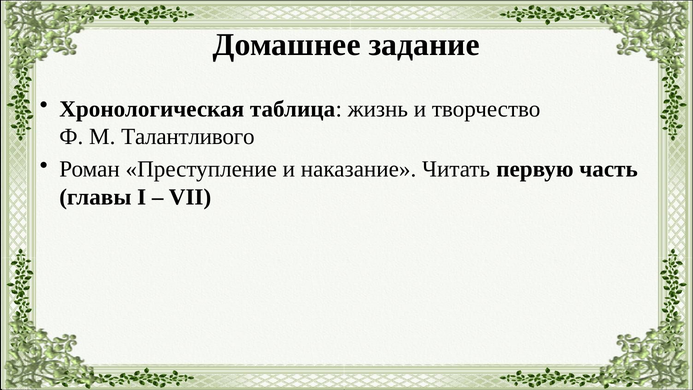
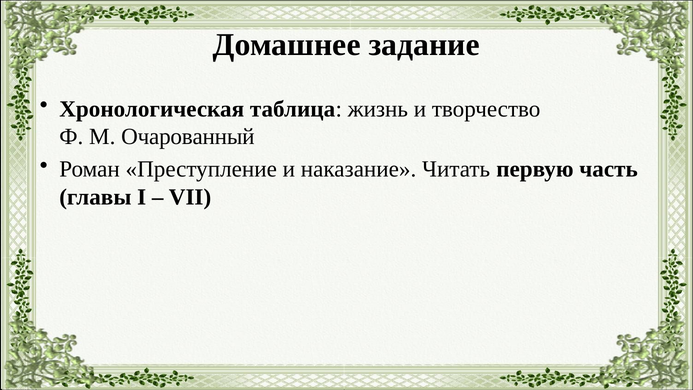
Талантливого: Талантливого -> Очарованный
